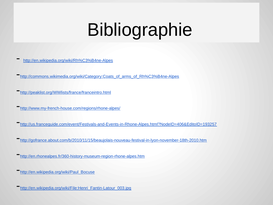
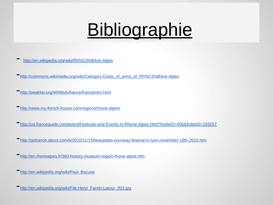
Bibliographie underline: none -> present
